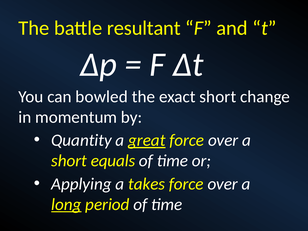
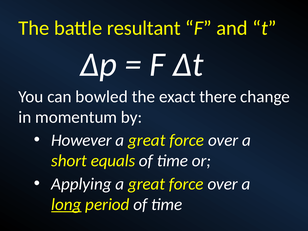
exact short: short -> there
Quantity: Quantity -> However
great at (147, 140) underline: present -> none
Applying a takes: takes -> great
